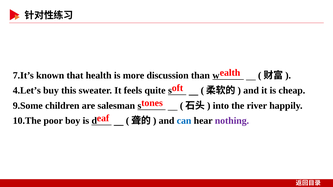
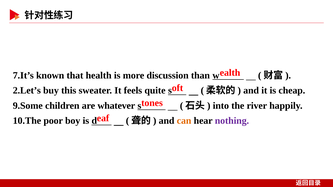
4.Let’s: 4.Let’s -> 2.Let’s
salesman: salesman -> whatever
can colour: blue -> orange
